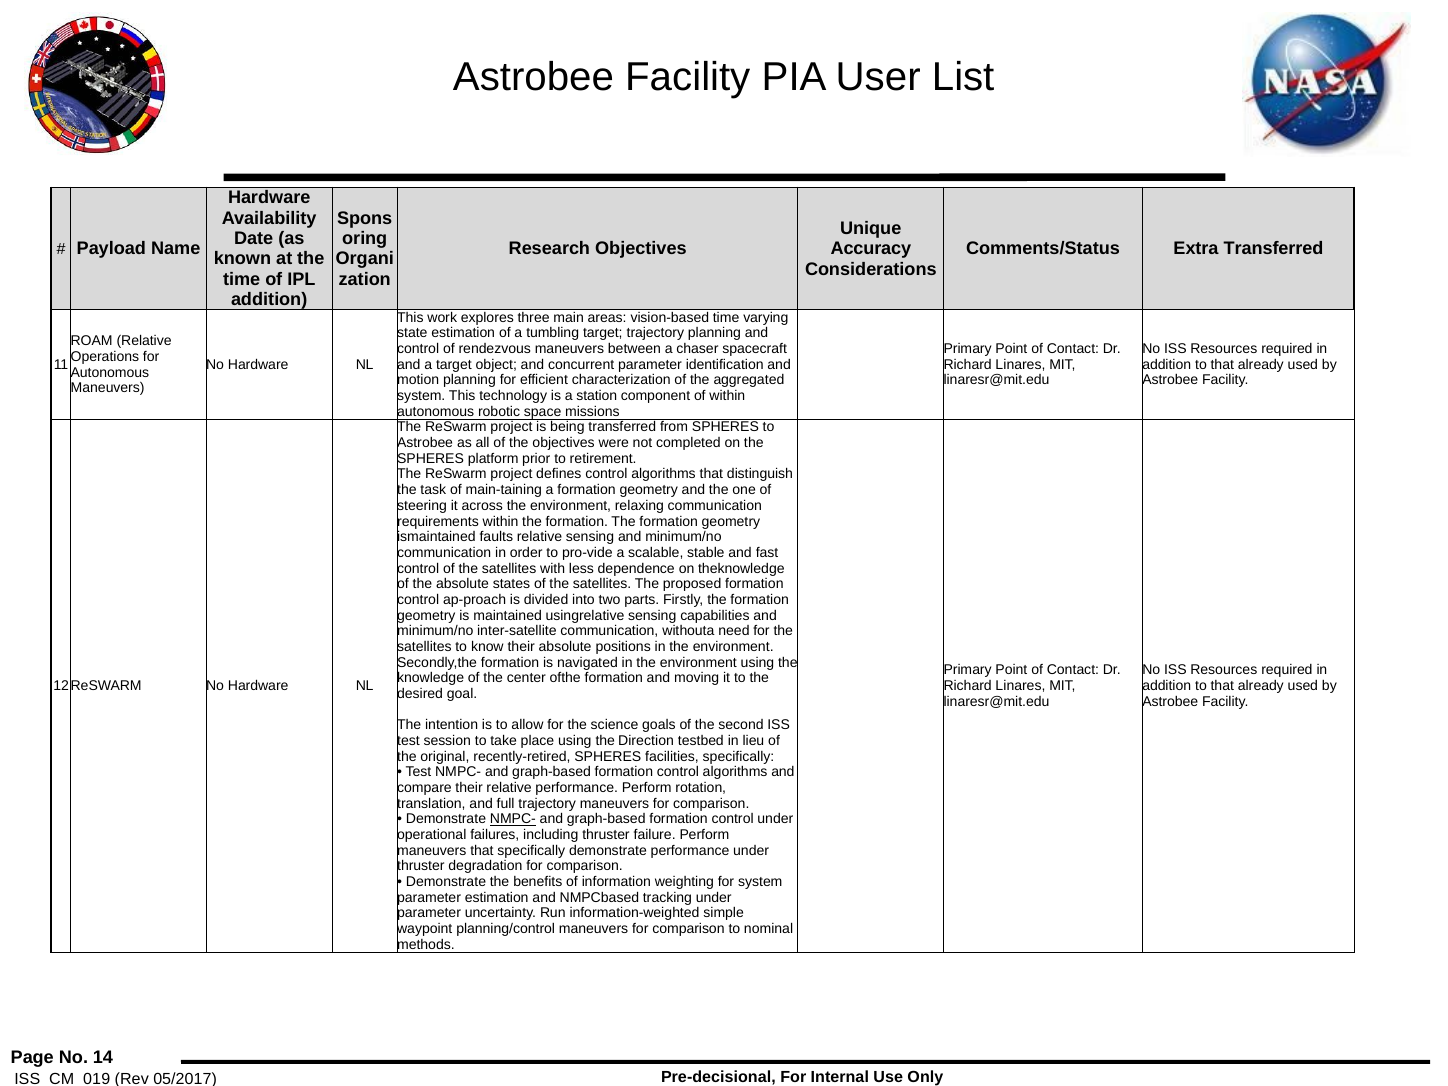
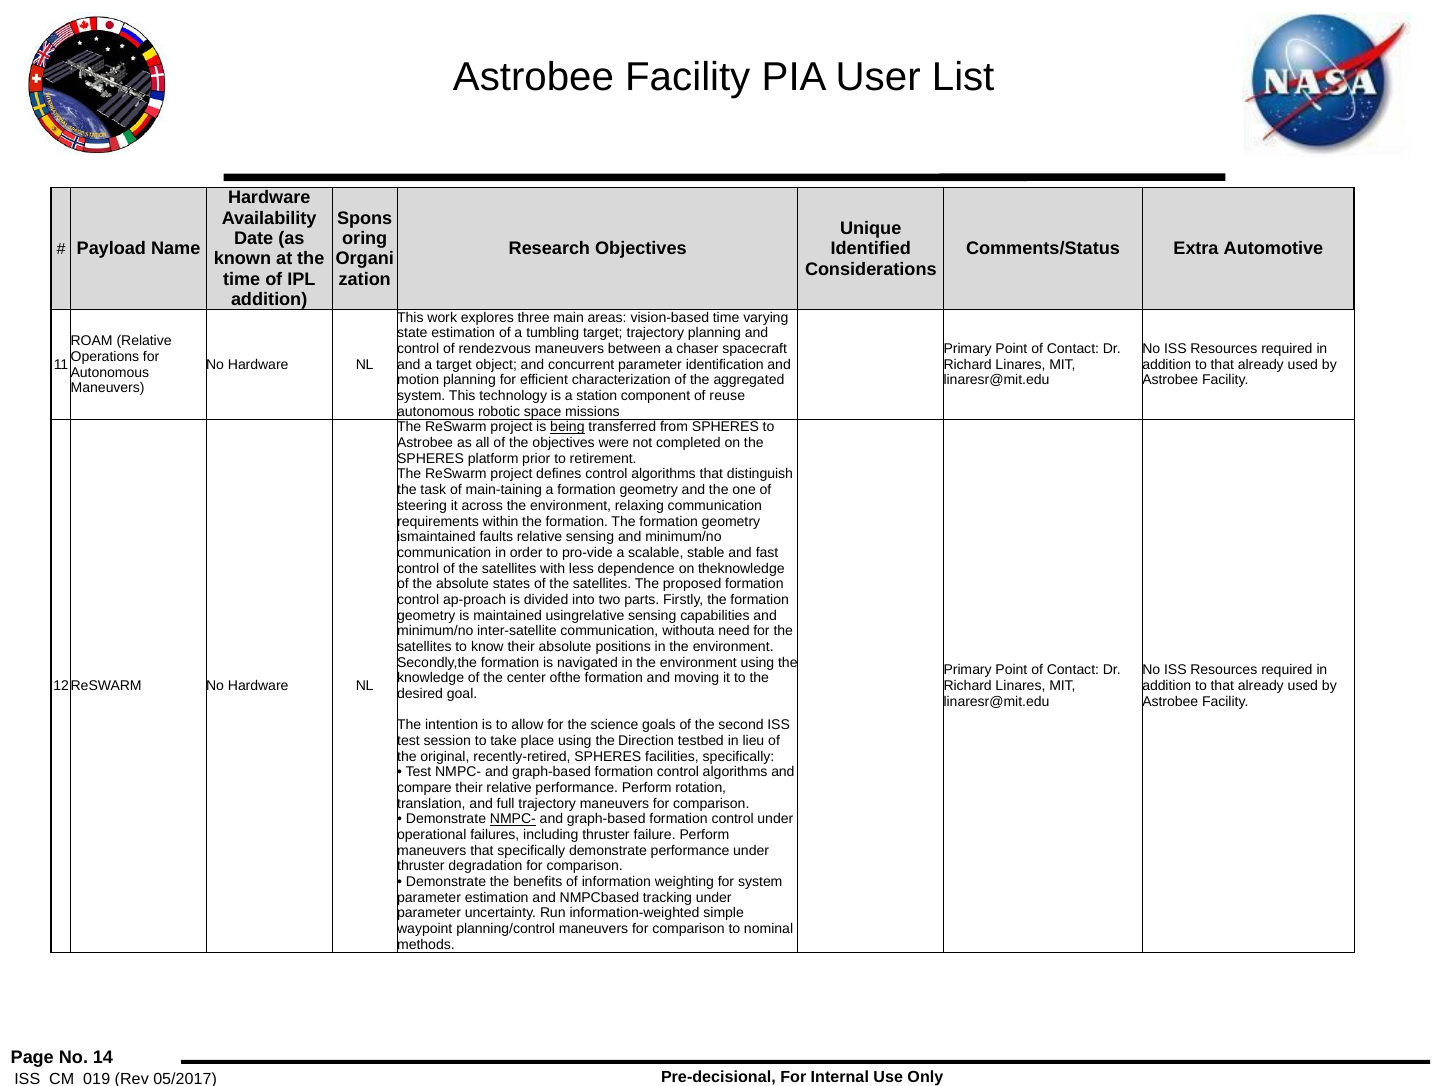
Accuracy: Accuracy -> Identified
Extra Transferred: Transferred -> Automotive
of within: within -> reuse
being underline: none -> present
